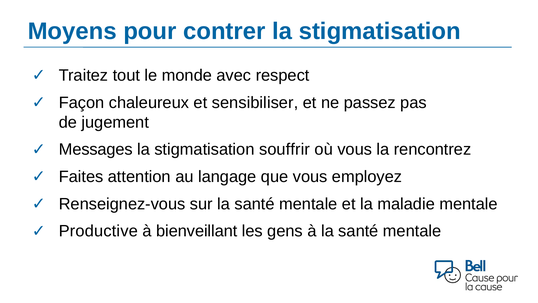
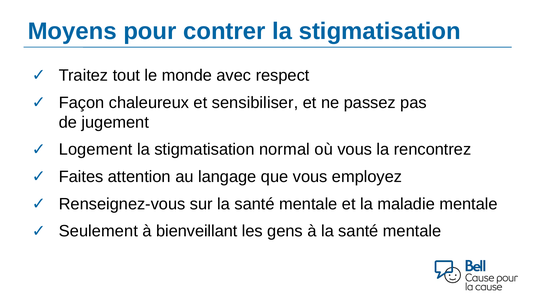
Messages: Messages -> Logement
souffrir: souffrir -> normal
Productive: Productive -> Seulement
